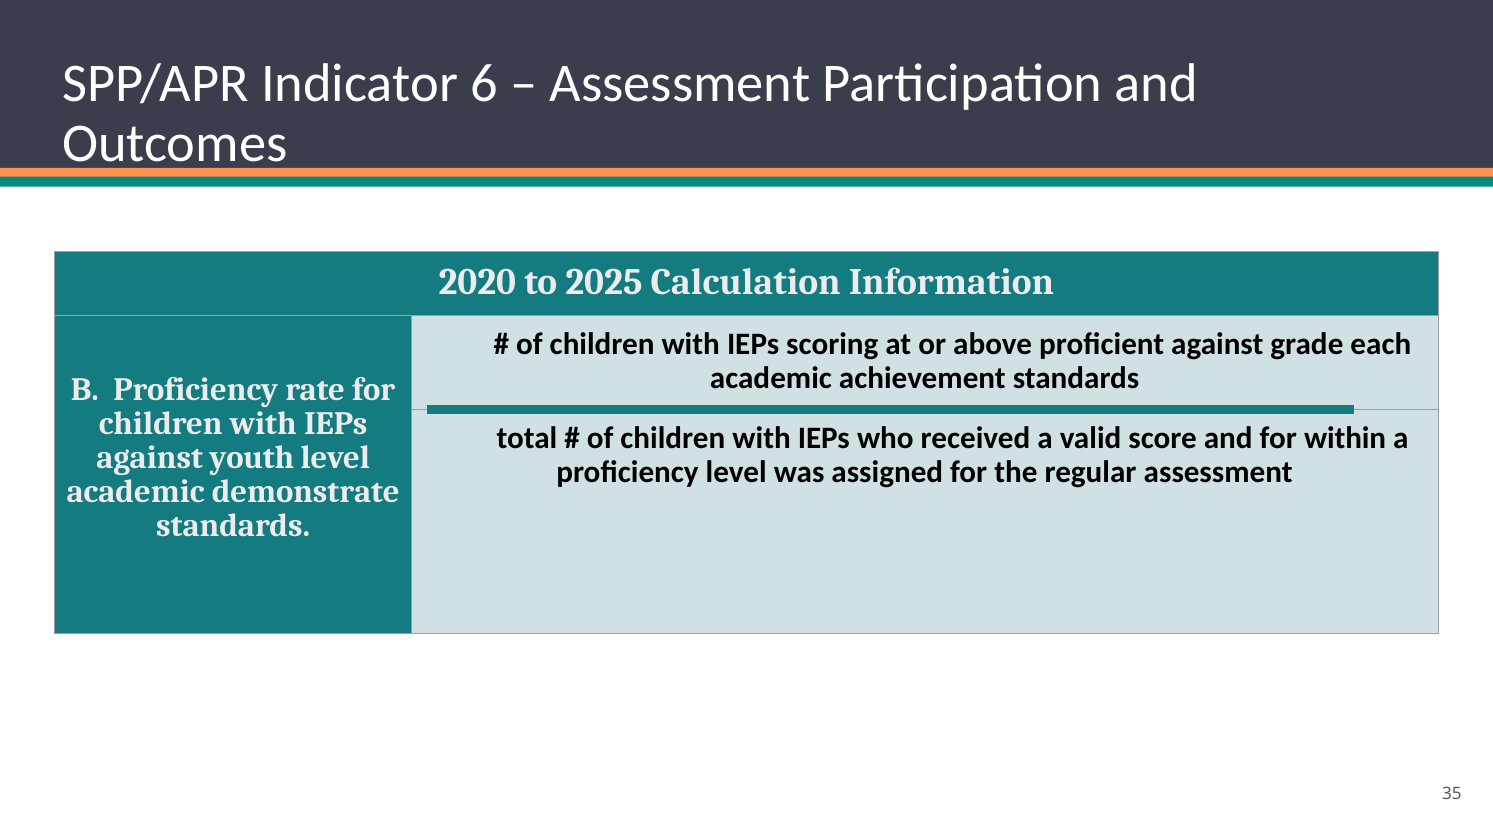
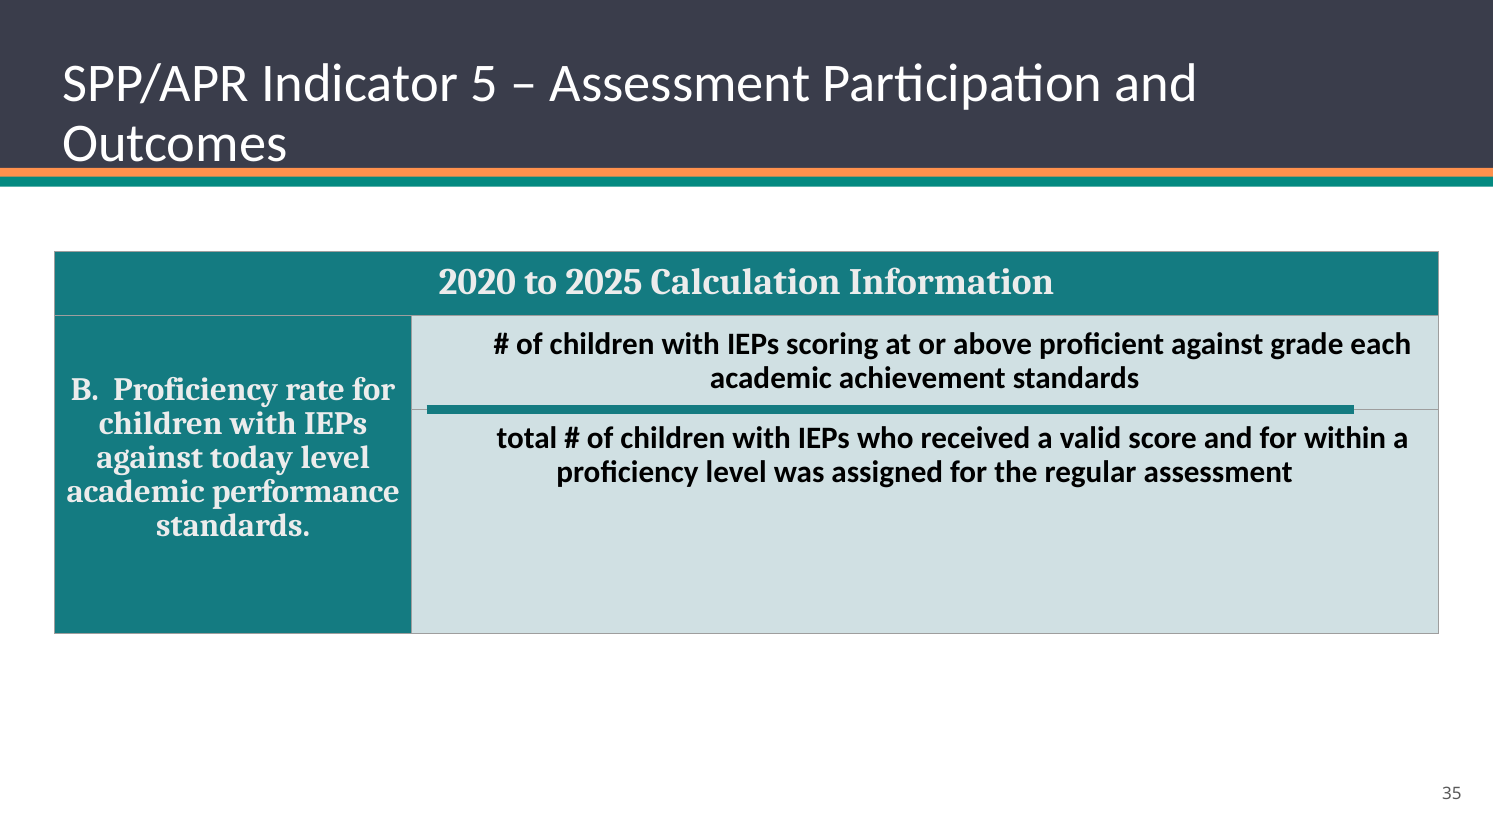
6: 6 -> 5
youth: youth -> today
demonstrate: demonstrate -> performance
